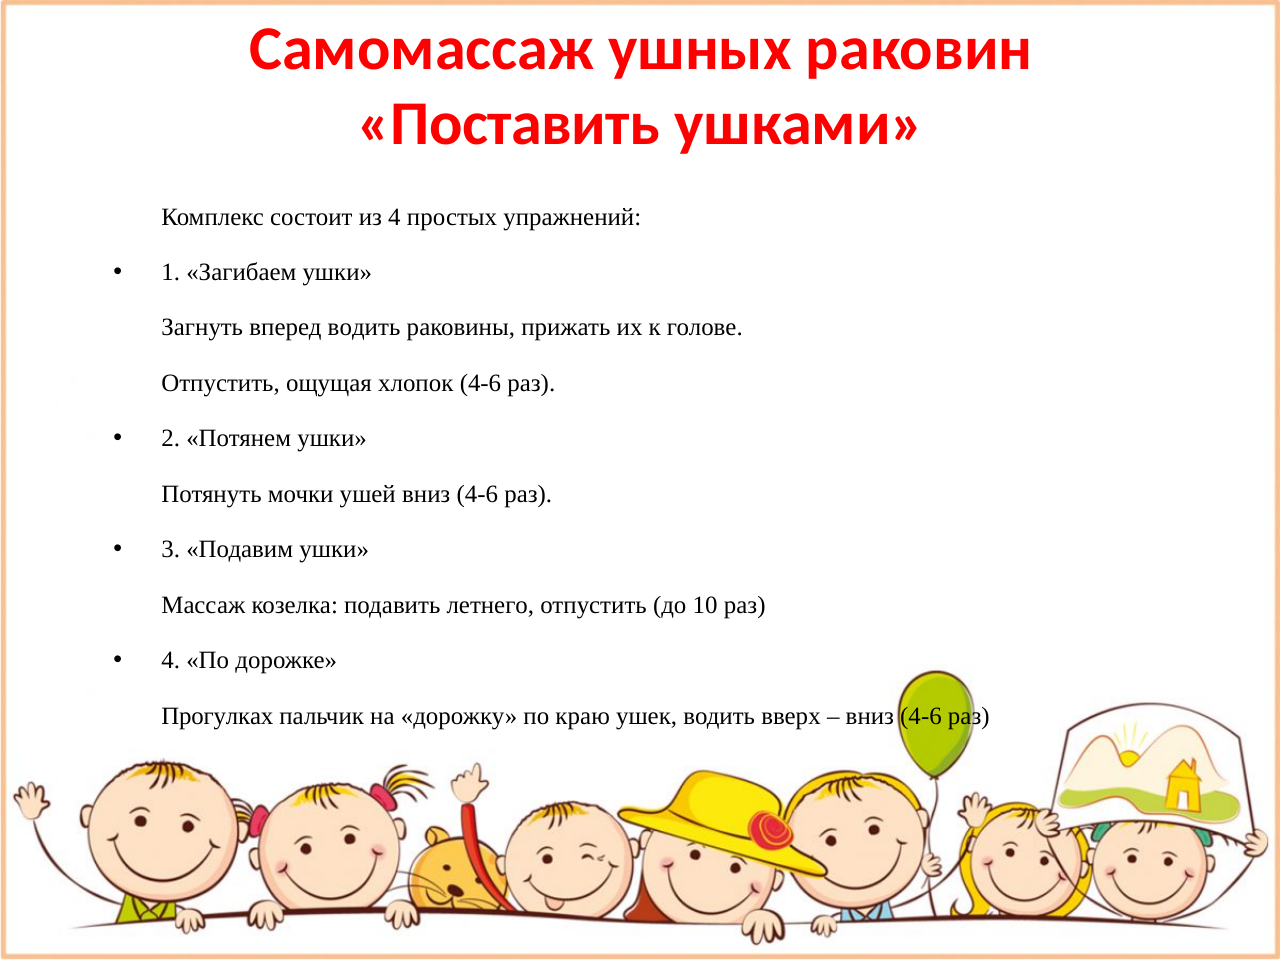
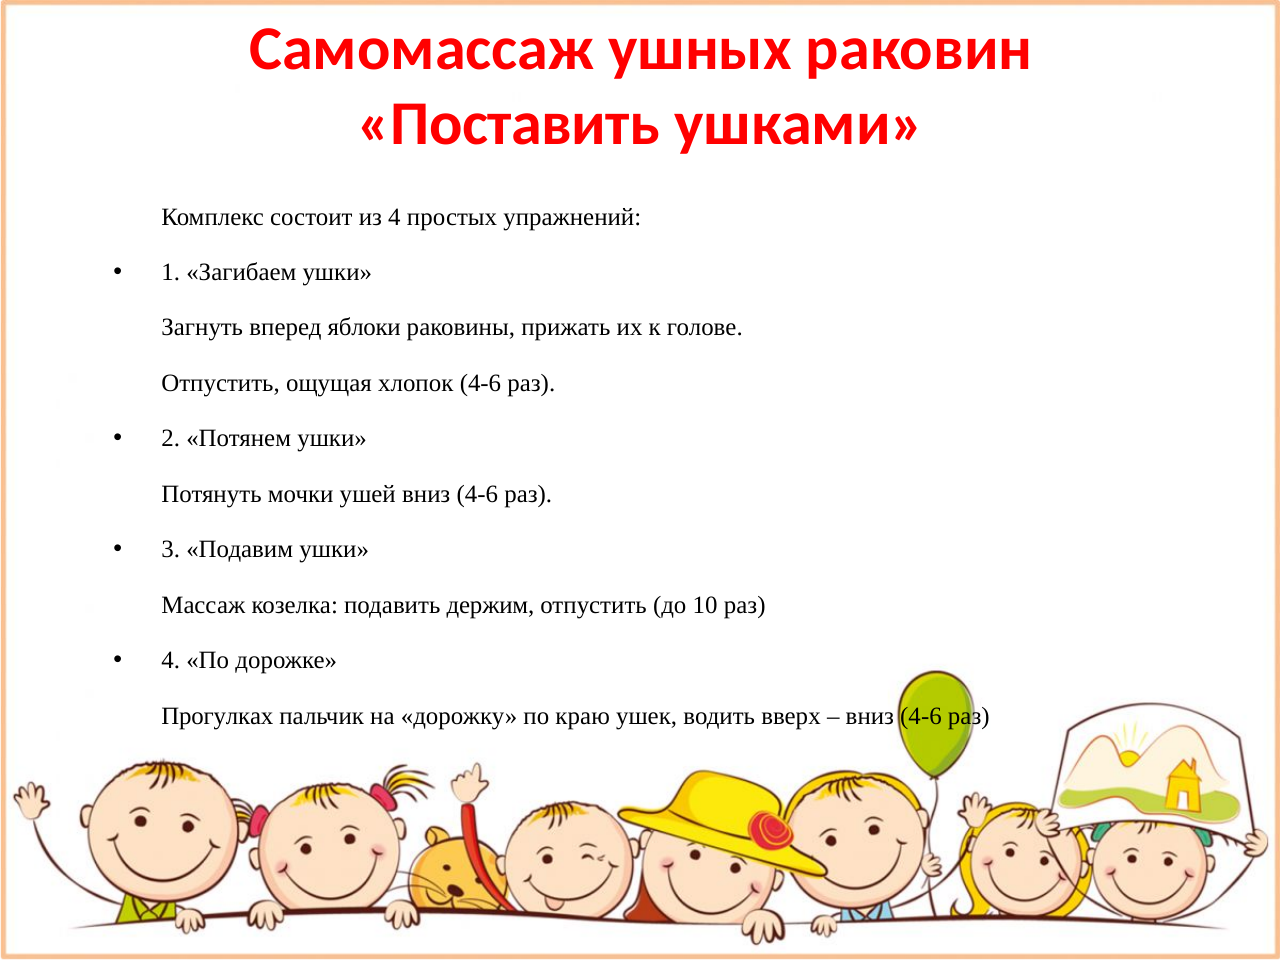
вперед водить: водить -> яблоки
летнего: летнего -> держим
